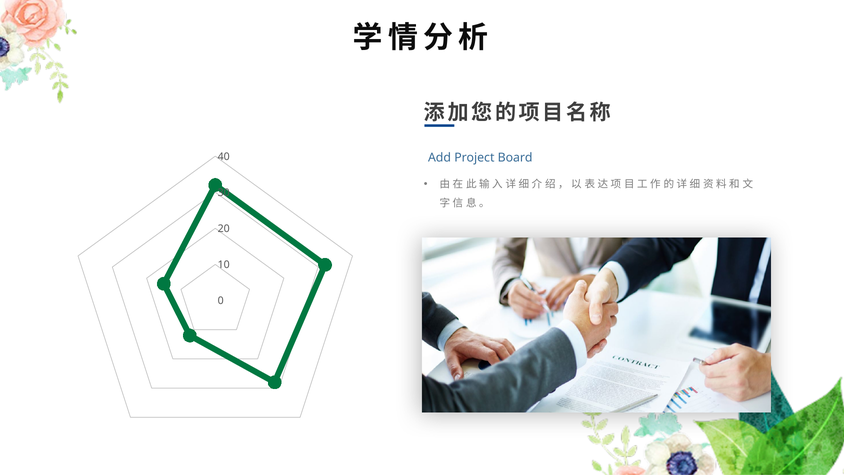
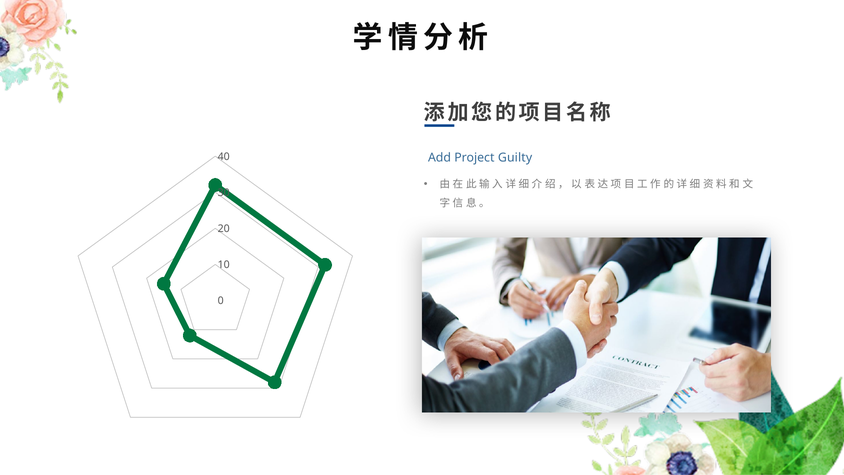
Board: Board -> Guilty
